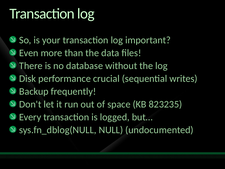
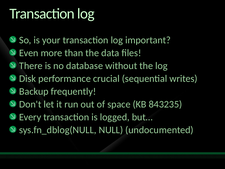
823235: 823235 -> 843235
